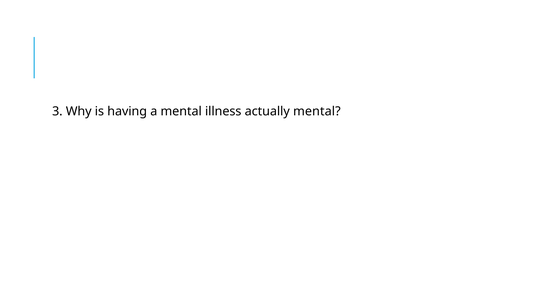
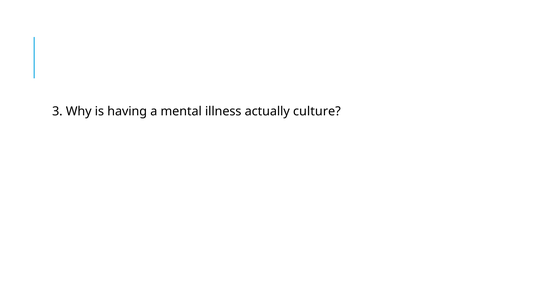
actually mental: mental -> culture
